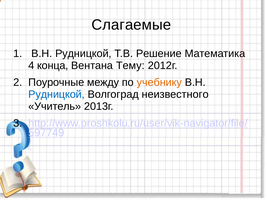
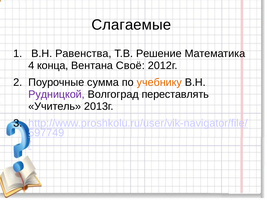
Рудницкой at (83, 54): Рудницкой -> Равенства
Тему: Тему -> Своё
между: между -> сумма
Рудницкой at (57, 94) colour: blue -> purple
неизвестного: неизвестного -> переставлять
